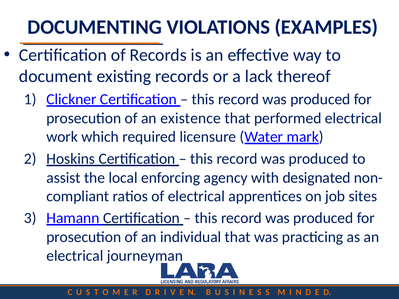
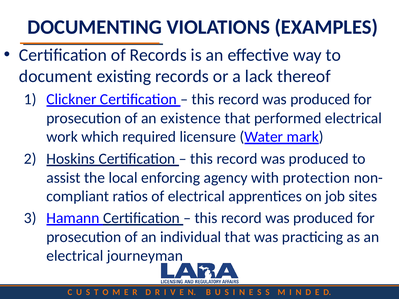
designated: designated -> protection
